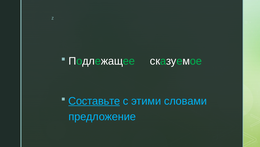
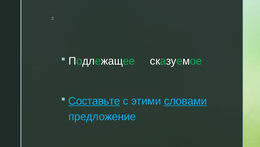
словами underline: none -> present
